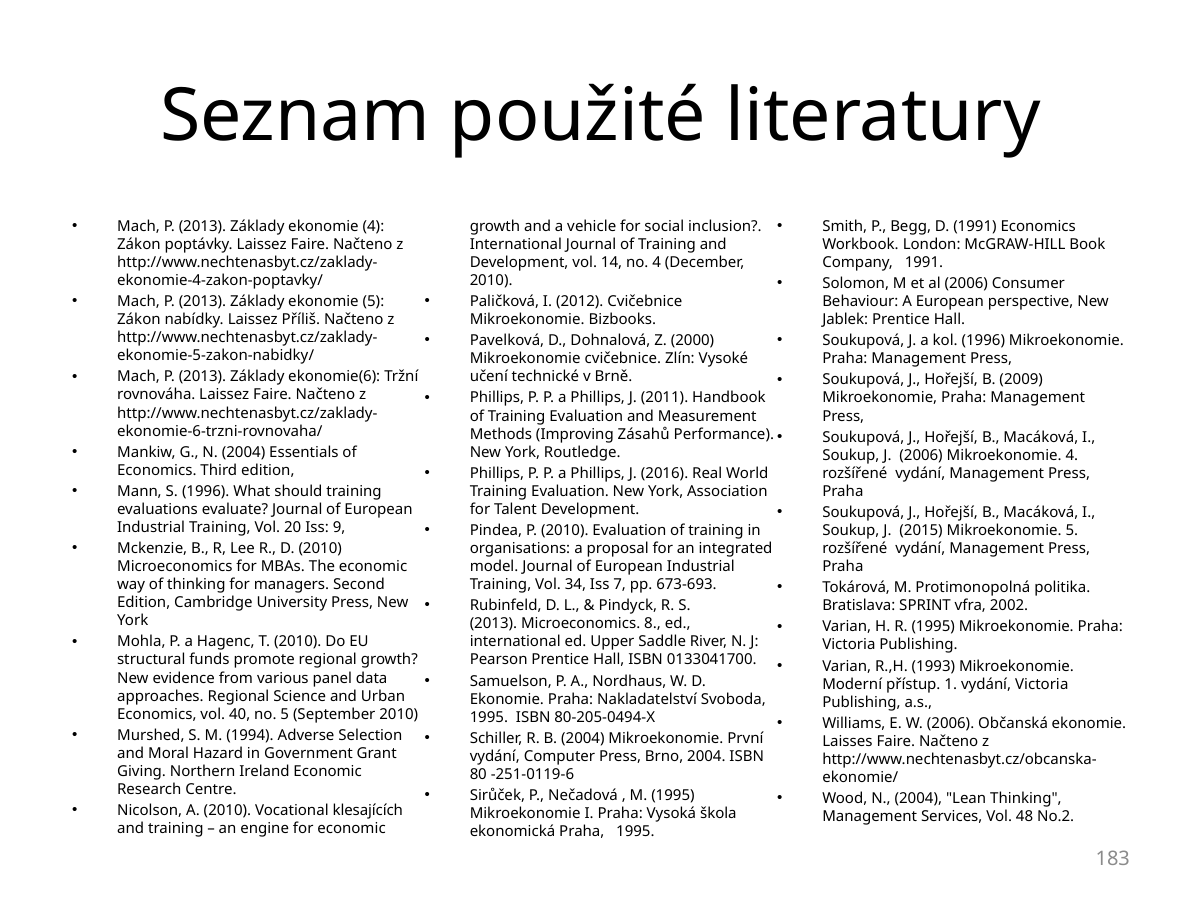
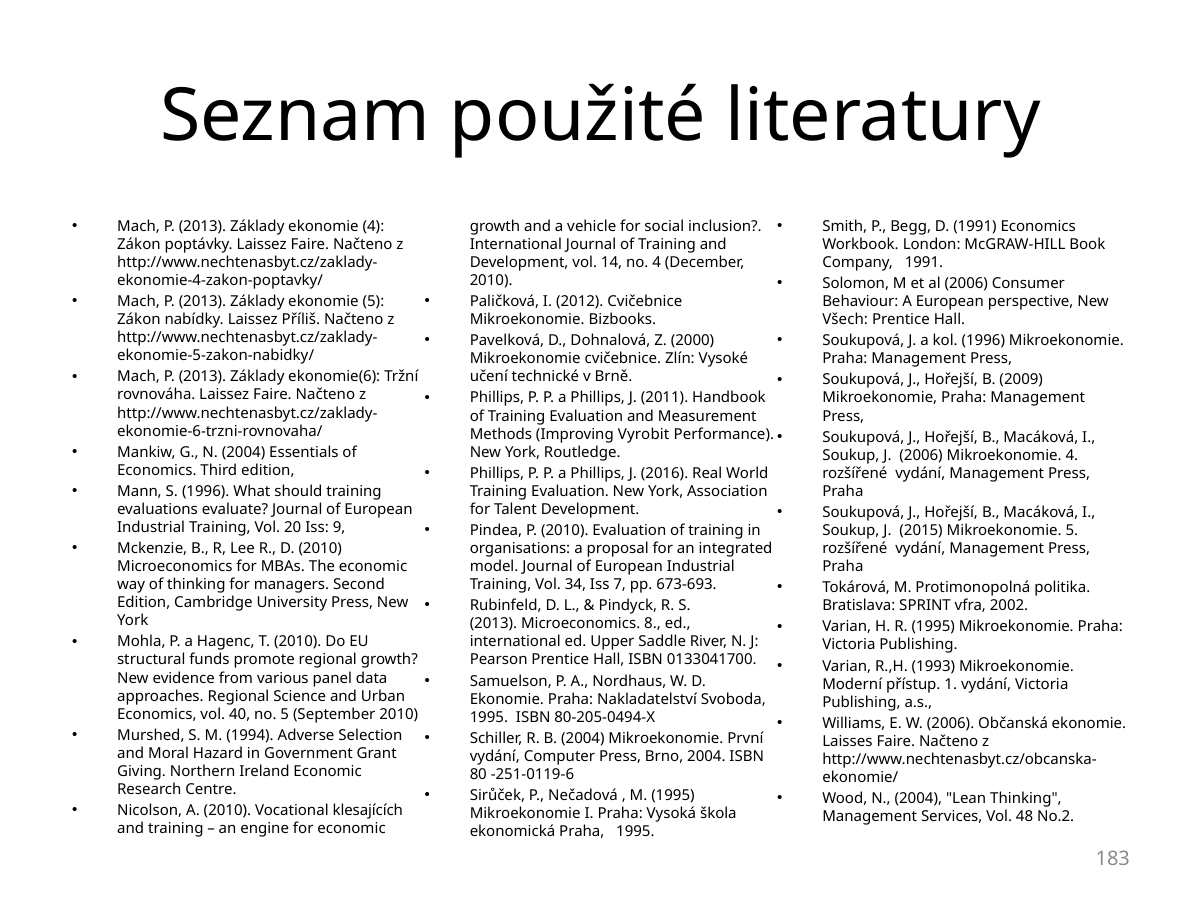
Jablek: Jablek -> Všech
Zásahů: Zásahů -> Vyrobit
